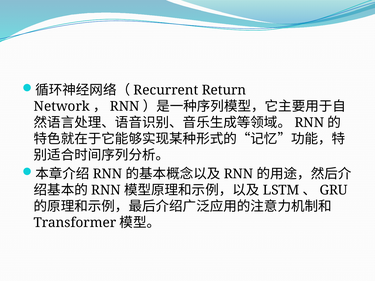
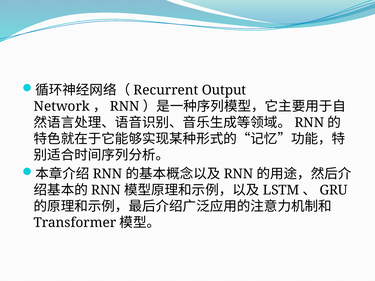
Return: Return -> Output
